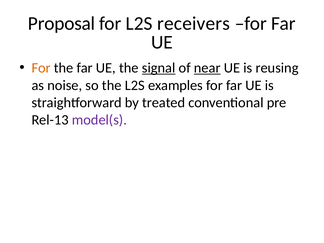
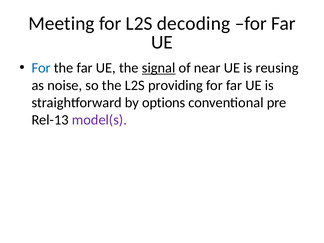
Proposal: Proposal -> Meeting
receivers: receivers -> decoding
For at (41, 68) colour: orange -> blue
near underline: present -> none
examples: examples -> providing
treated: treated -> options
